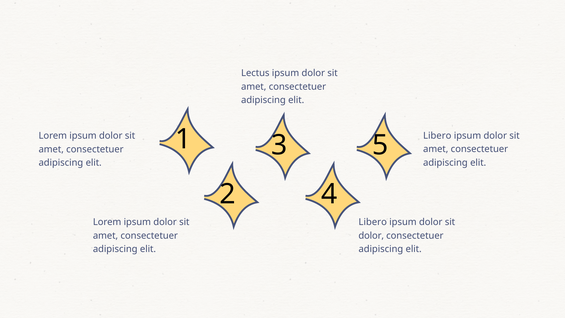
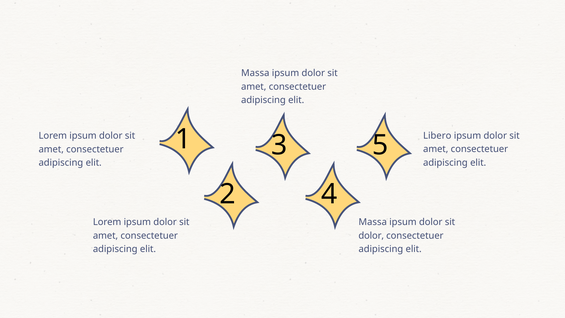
Lectus at (255, 73): Lectus -> Massa
Libero at (373, 222): Libero -> Massa
